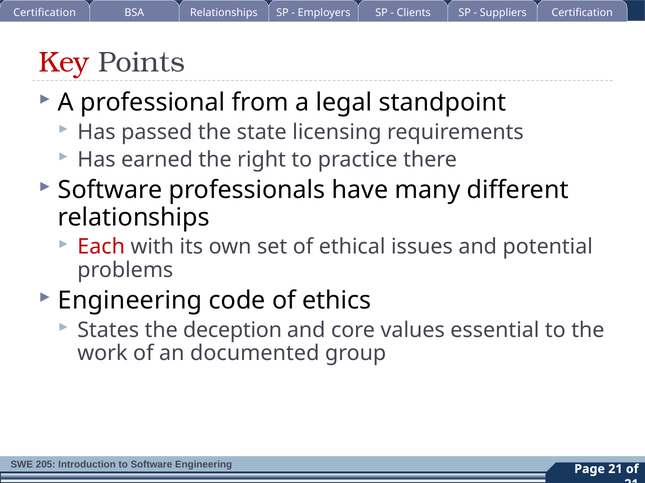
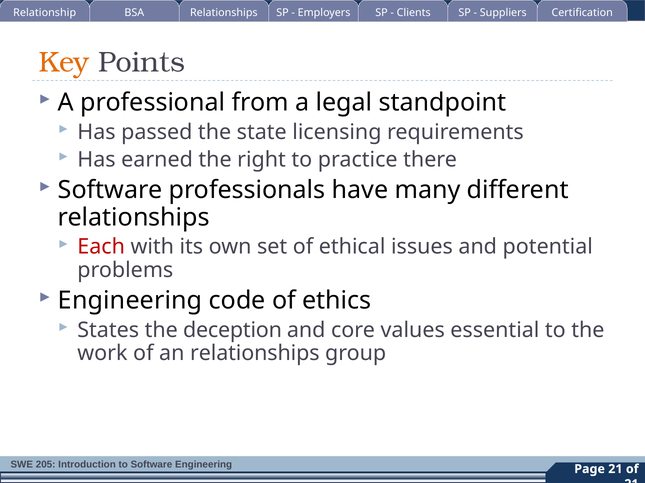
Certification at (45, 13): Certification -> Relationship
Key colour: red -> orange
an documented: documented -> relationships
